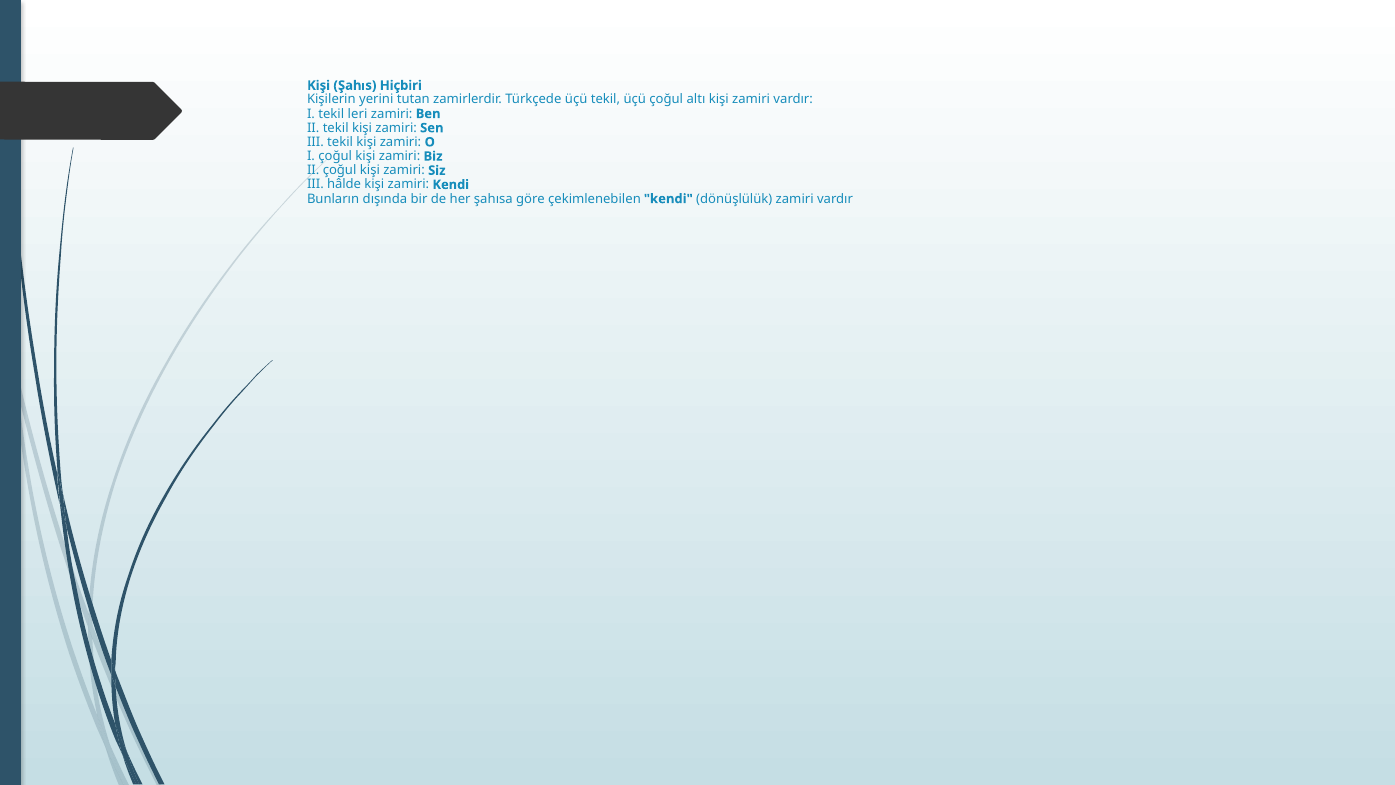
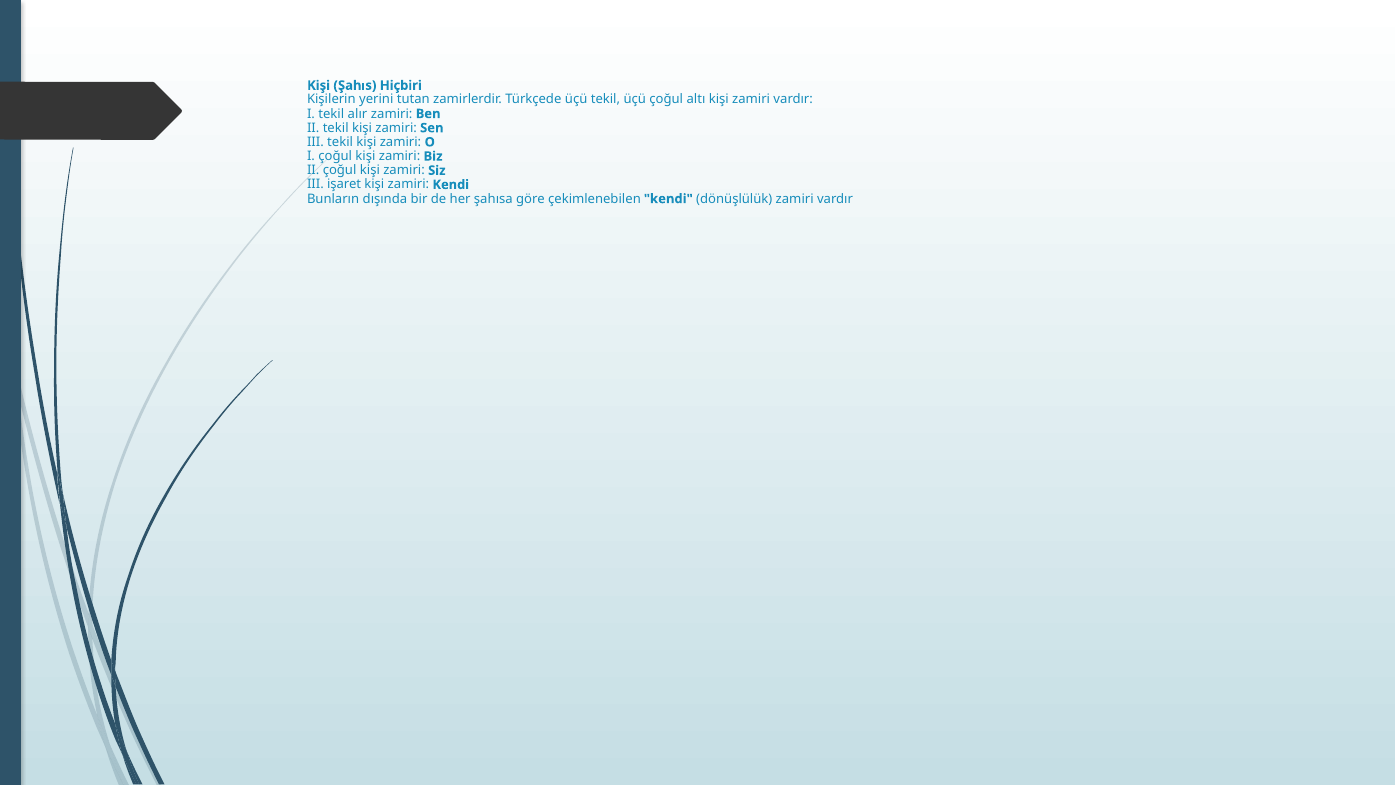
leri: leri -> alır
hâlde: hâlde -> işaret
